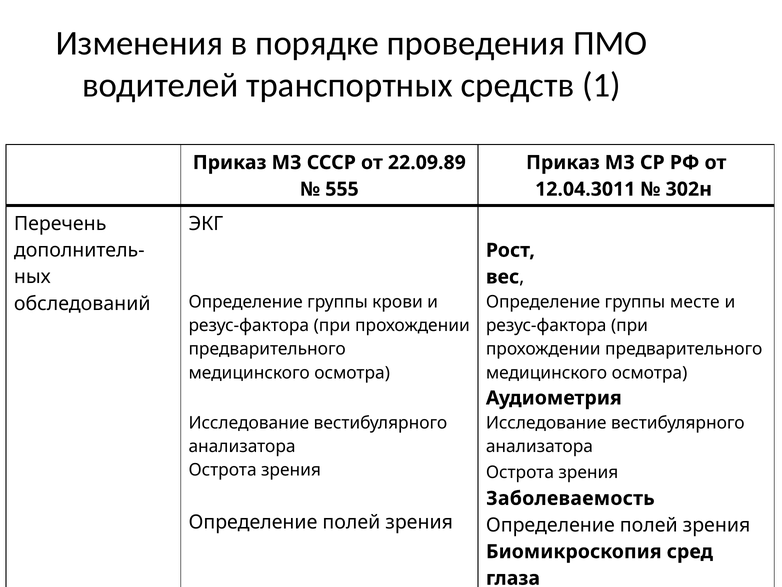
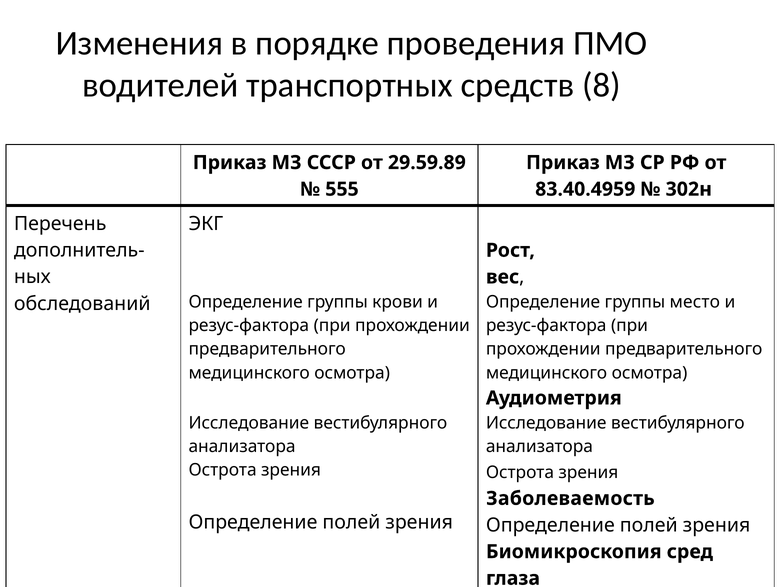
1: 1 -> 8
22.09.89: 22.09.89 -> 29.59.89
12.04.3011: 12.04.3011 -> 83.40.4959
месте: месте -> место
